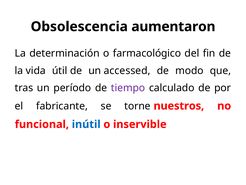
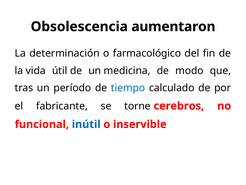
accessed: accessed -> medicina
tiempo colour: purple -> blue
nuestros: nuestros -> cerebros
